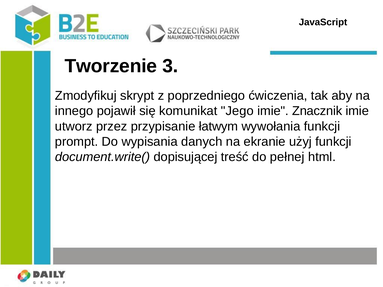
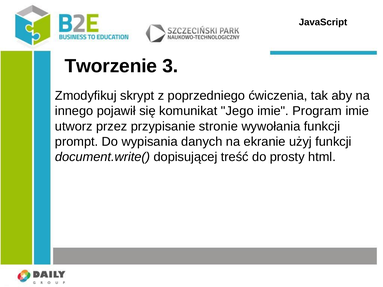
Znacznik: Znacznik -> Program
łatwym: łatwym -> stronie
pełnej: pełnej -> prosty
